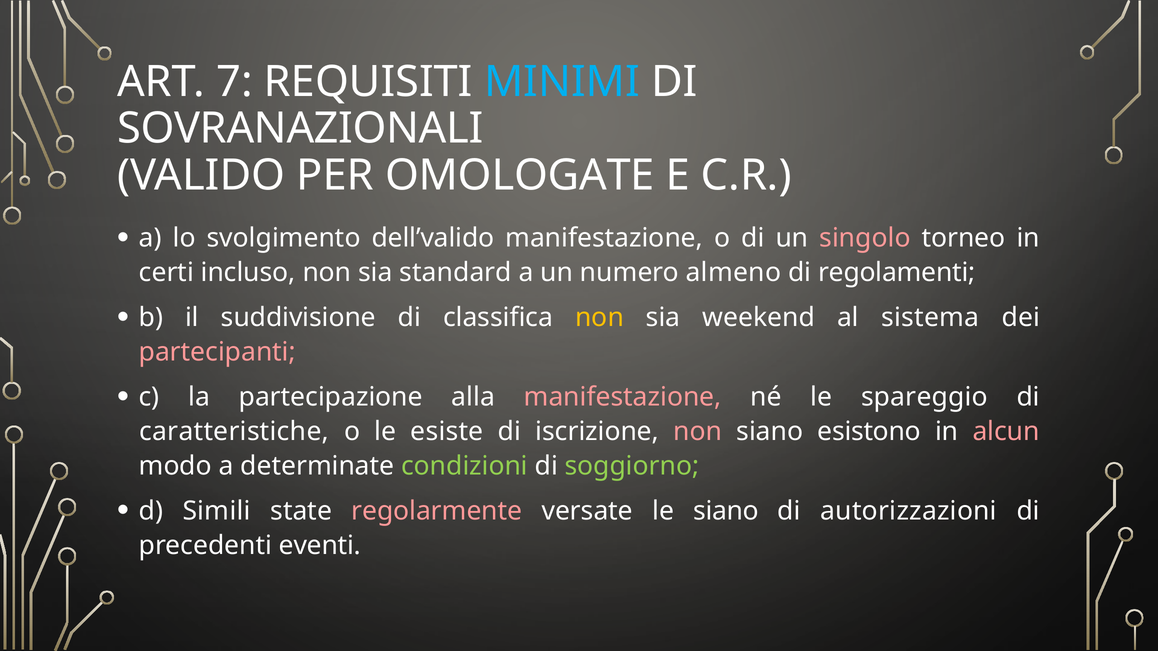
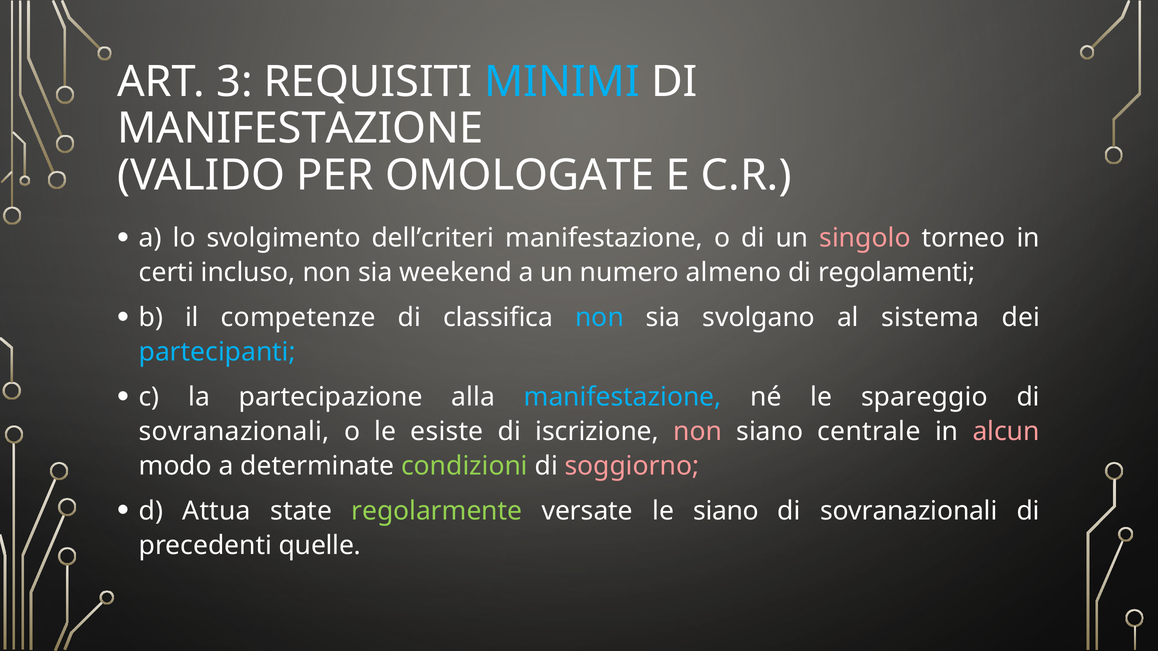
7: 7 -> 3
SOVRANAZIONALI at (300, 129): SOVRANAZIONALI -> MANIFESTAZIONE
dell’valido: dell’valido -> dell’criteri
standard: standard -> weekend
suddivisione: suddivisione -> competenze
non at (600, 318) colour: yellow -> light blue
weekend: weekend -> svolgano
partecipanti colour: pink -> light blue
manifestazione at (623, 397) colour: pink -> light blue
caratteristiche at (234, 432): caratteristiche -> sovranazionali
esistono: esistono -> centrale
soggiorno colour: light green -> pink
Simili: Simili -> Attua
regolarmente colour: pink -> light green
autorizzazioni at (909, 511): autorizzazioni -> sovranazionali
eventi: eventi -> quelle
